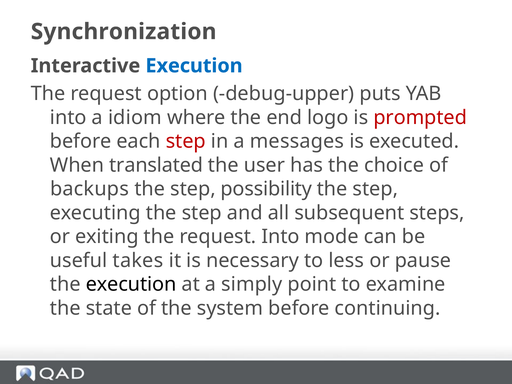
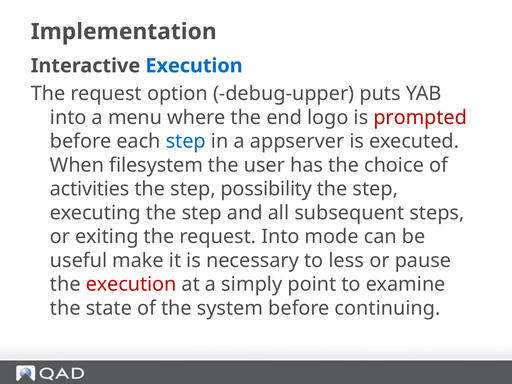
Synchronization: Synchronization -> Implementation
idiom: idiom -> menu
step at (186, 141) colour: red -> blue
messages: messages -> appserver
translated: translated -> filesystem
backups: backups -> activities
takes: takes -> make
execution at (131, 284) colour: black -> red
